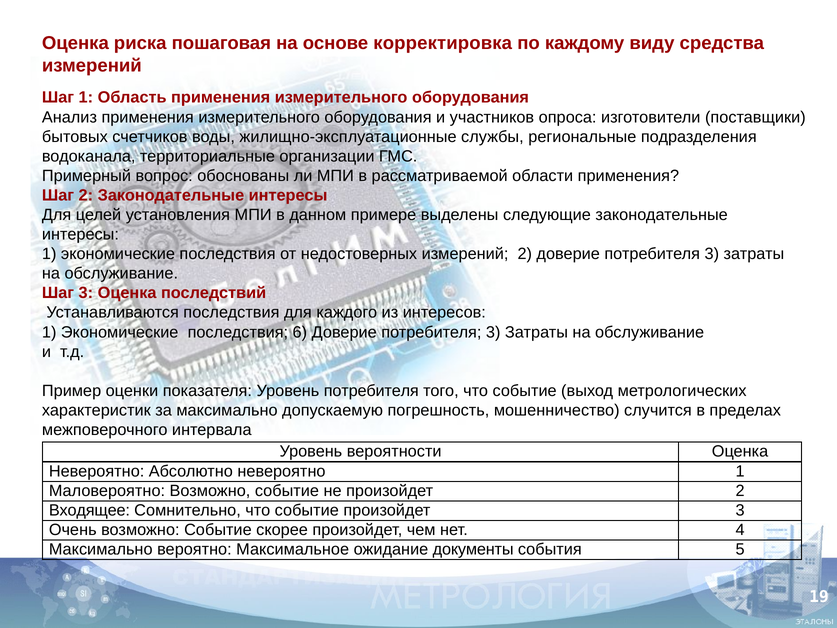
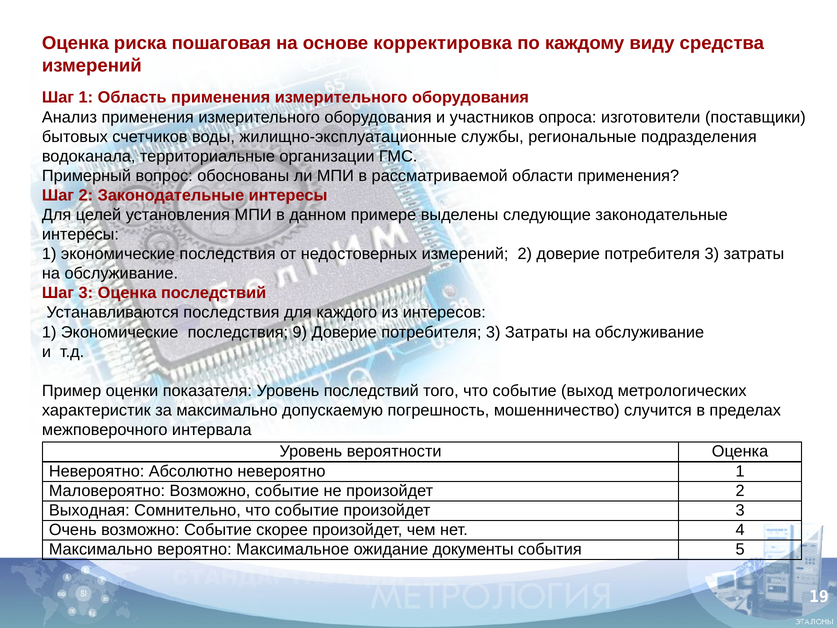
6: 6 -> 9
Уровень потребителя: потребителя -> последствий
Входящее: Входящее -> Выходная
